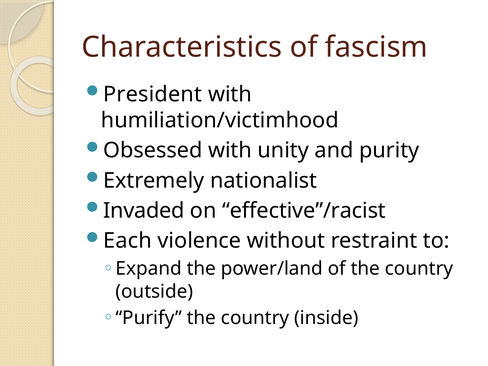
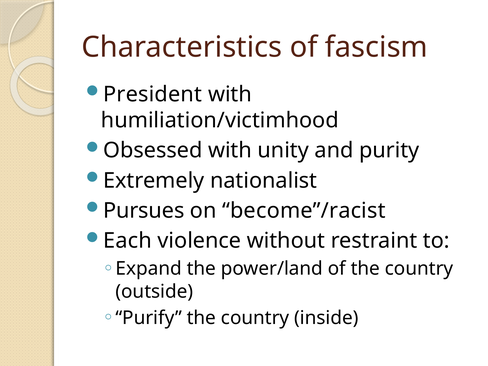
Invaded: Invaded -> Pursues
effective”/racist: effective”/racist -> become”/racist
